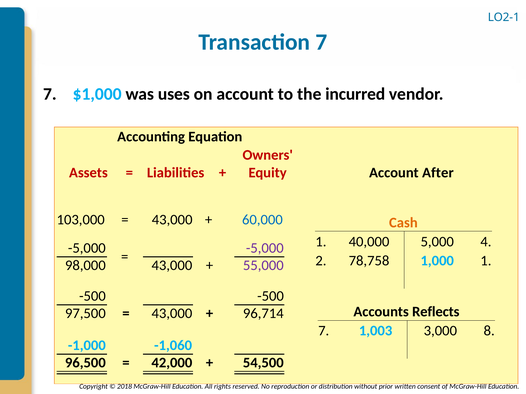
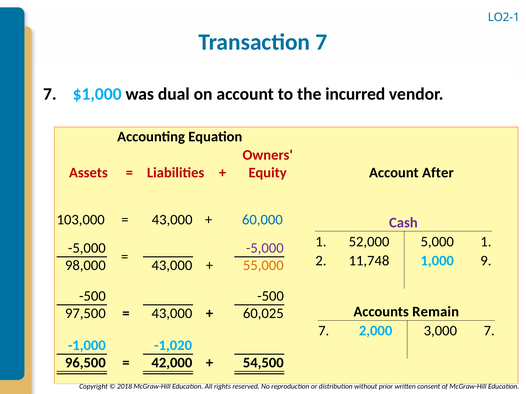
uses: uses -> dual
Cash colour: orange -> purple
40,000: 40,000 -> 52,000
5,000 4: 4 -> 1
78,758: 78,758 -> 11,748
1,000 1: 1 -> 9
55,000 colour: purple -> orange
Reflects: Reflects -> Remain
96,714: 96,714 -> 60,025
1,003: 1,003 -> 2,000
3,000 8: 8 -> 7
-1,060: -1,060 -> -1,020
